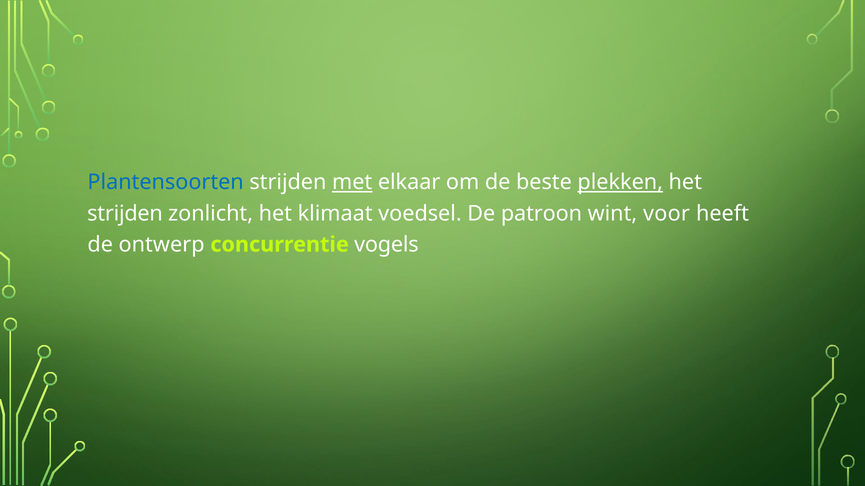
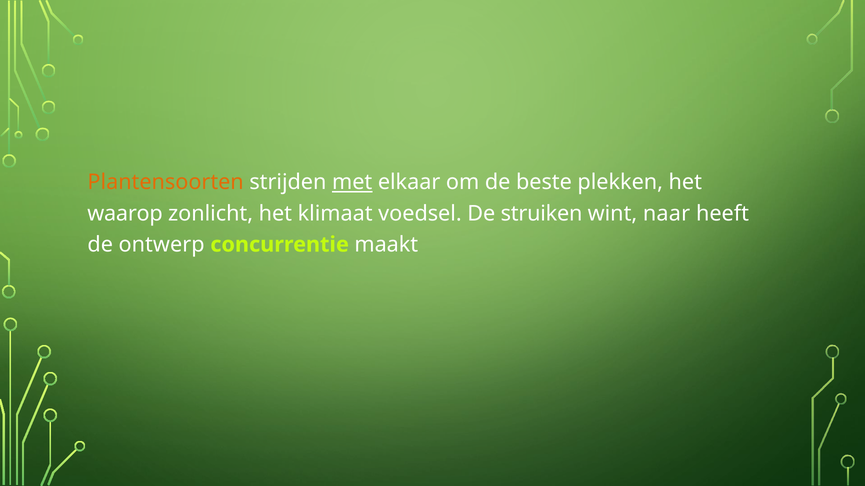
Plantensoorten colour: blue -> orange
plekken underline: present -> none
strijden at (125, 214): strijden -> waarop
patroon: patroon -> struiken
voor: voor -> naar
vogels: vogels -> maakt
